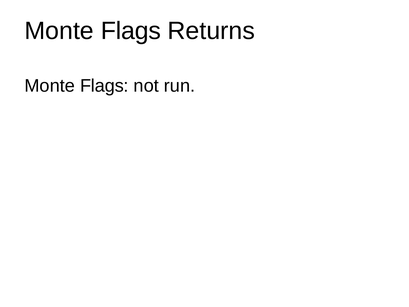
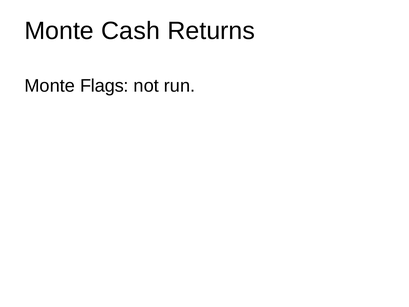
Flags at (131, 31): Flags -> Cash
